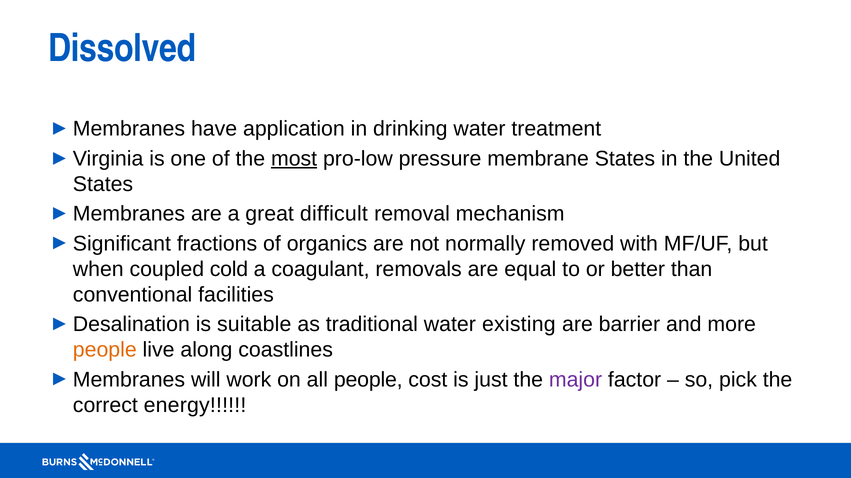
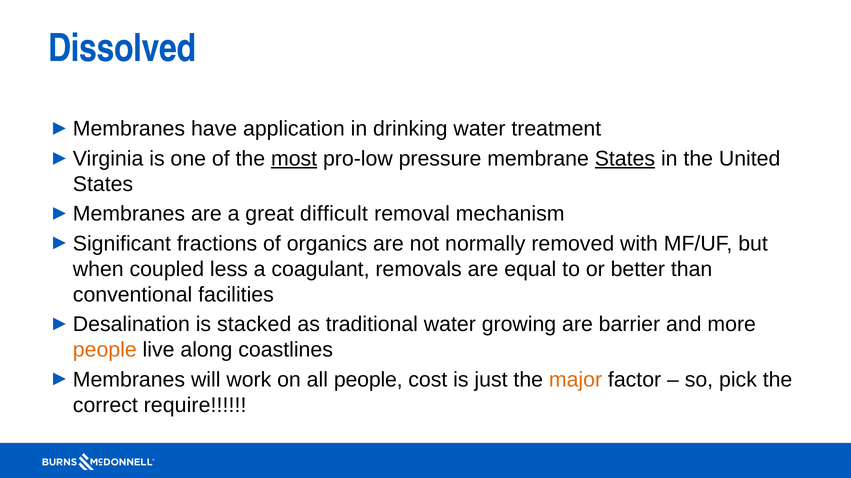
States at (625, 159) underline: none -> present
cold: cold -> less
suitable: suitable -> stacked
existing: existing -> growing
major colour: purple -> orange
energy: energy -> require
